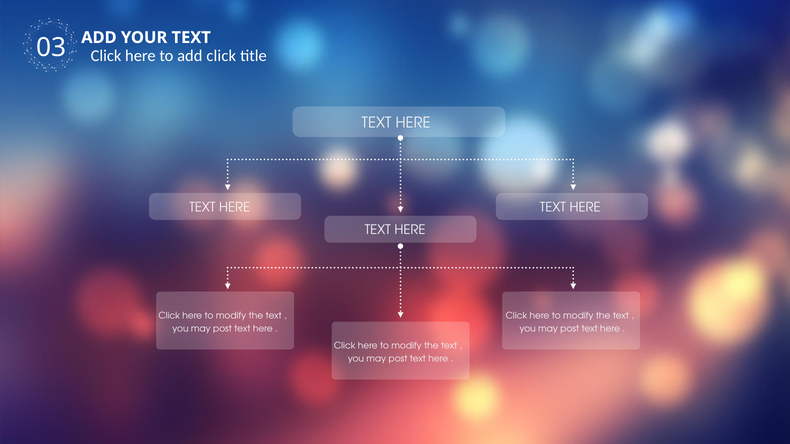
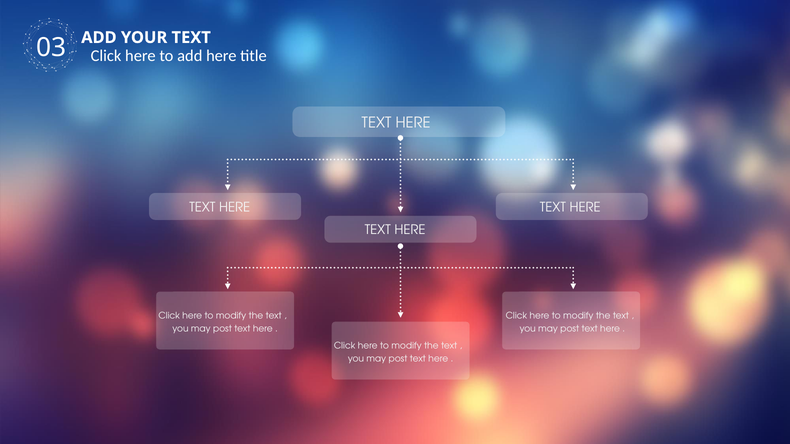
add click: click -> here
